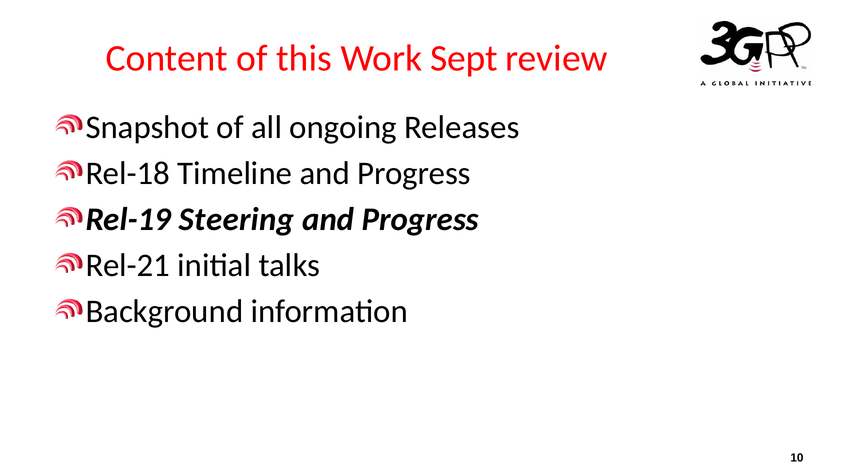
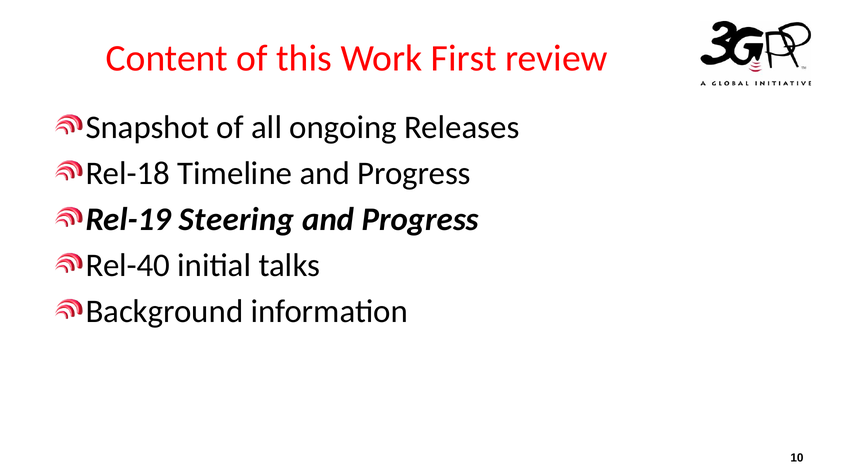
Sept: Sept -> First
Rel-21: Rel-21 -> Rel-40
